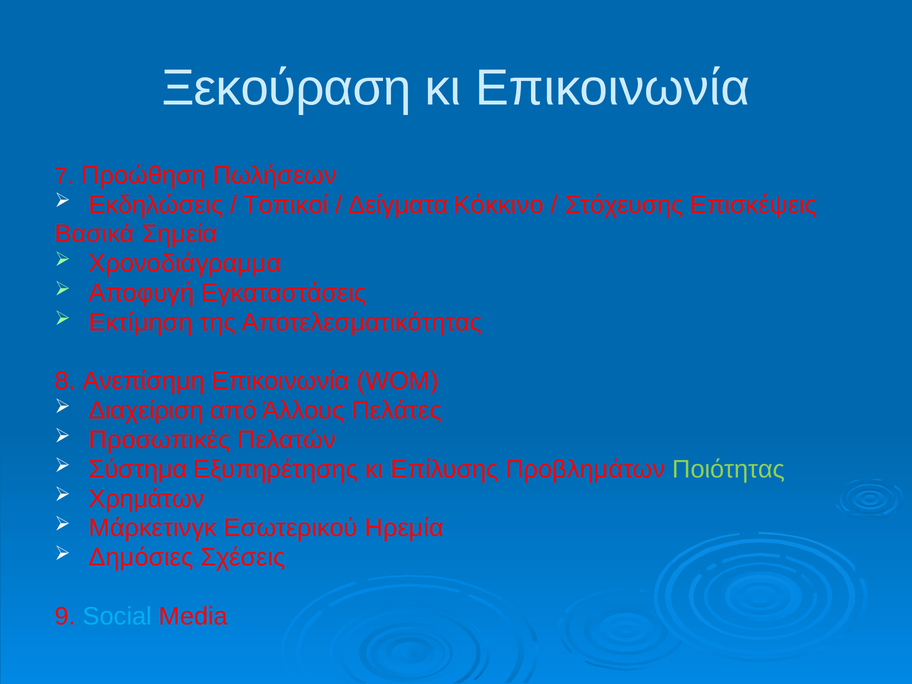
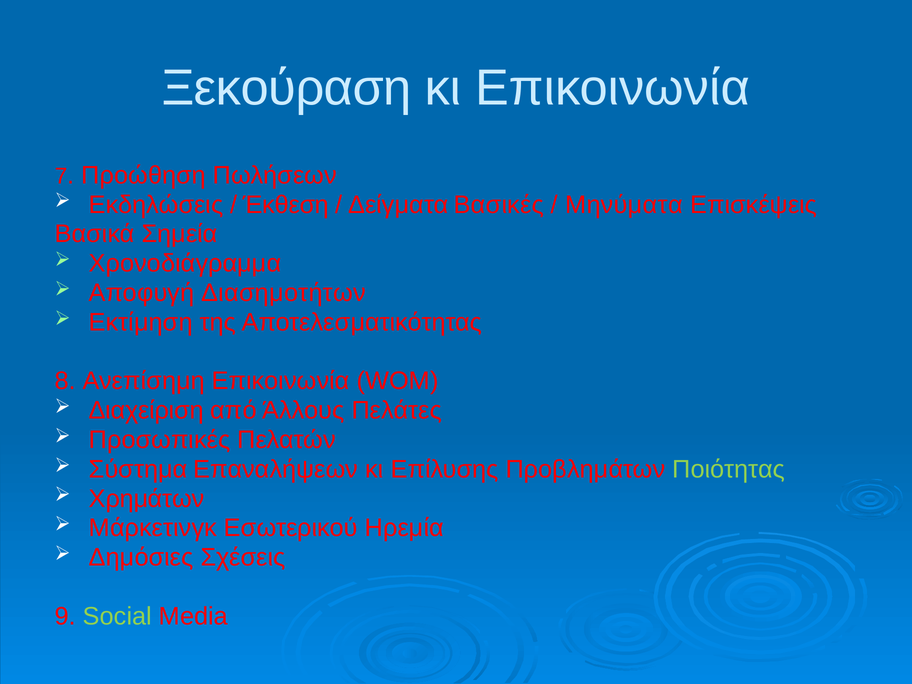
Τοπικοί: Τοπικοί -> Έκθεση
Κόκκινο: Κόκκινο -> Βασικές
Στόχευσης: Στόχευσης -> Μηνύματα
Εγκαταστάσεις: Εγκαταστάσεις -> Διασημοτήτων
Εξυπηρέτησης: Εξυπηρέτησης -> Επαναλήψεων
Social colour: light blue -> light green
